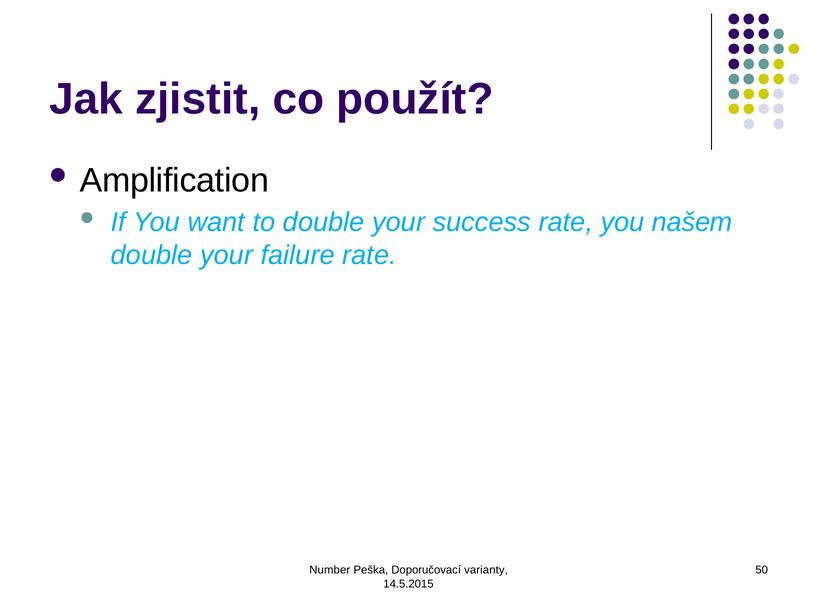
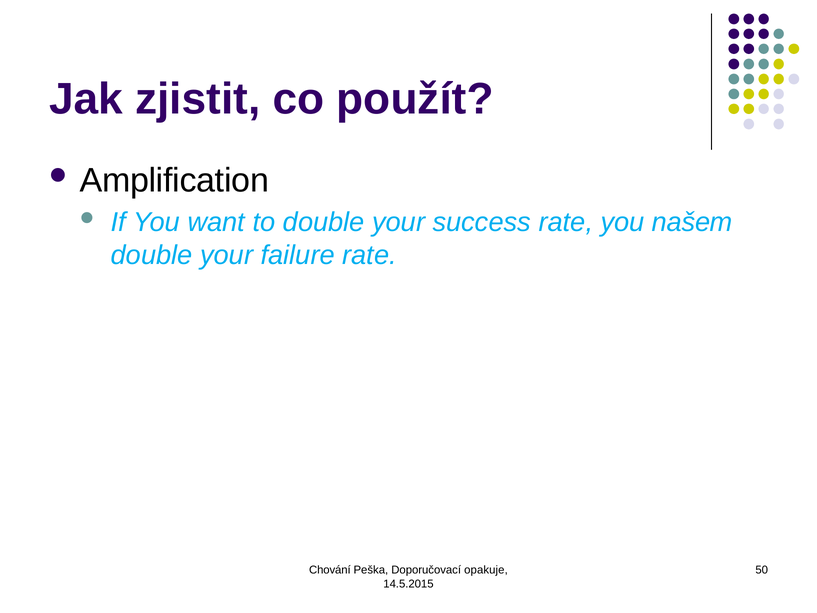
Number: Number -> Chování
varianty: varianty -> opakuje
